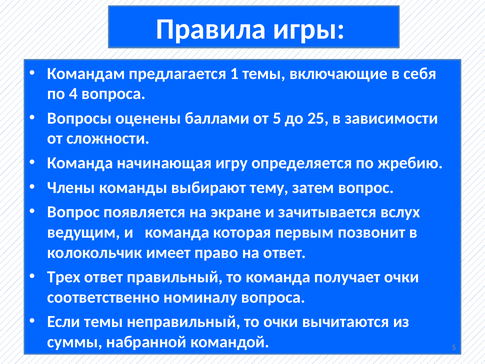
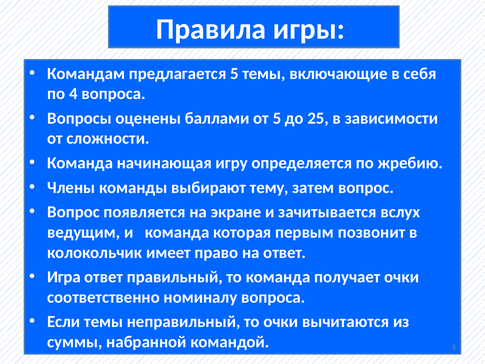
предлагается 1: 1 -> 5
Трех: Трех -> Игра
